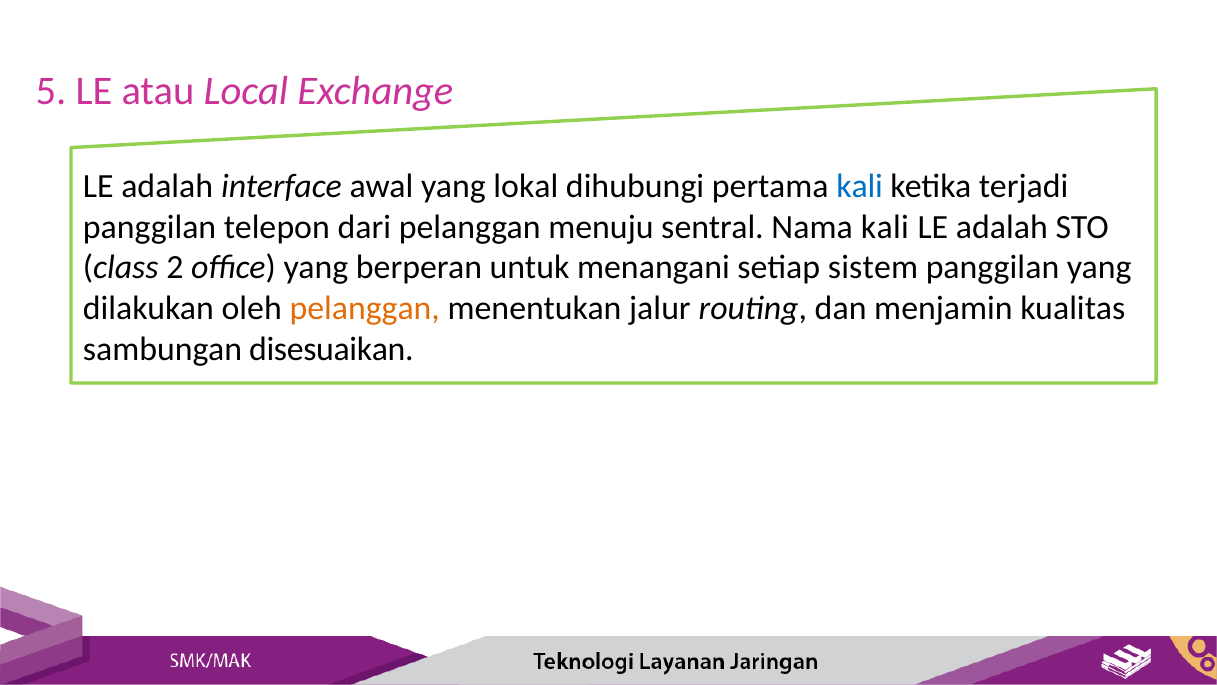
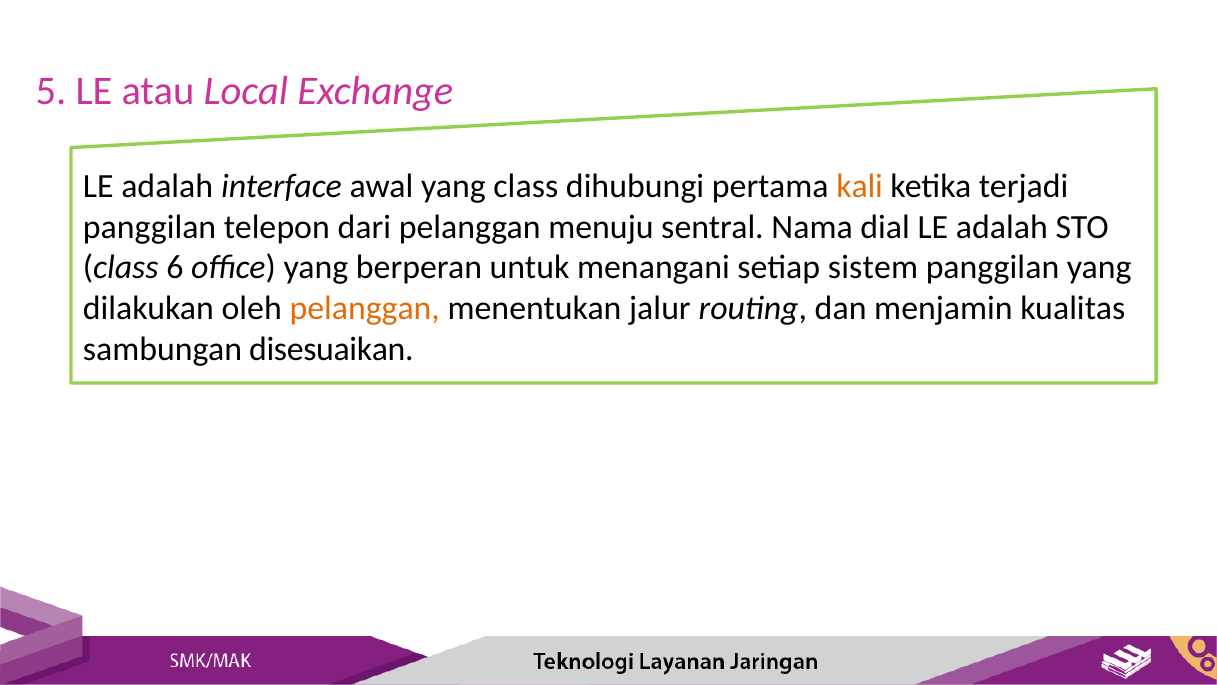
yang lokal: lokal -> class
kali at (860, 186) colour: blue -> orange
Nama kali: kali -> dial
2: 2 -> 6
